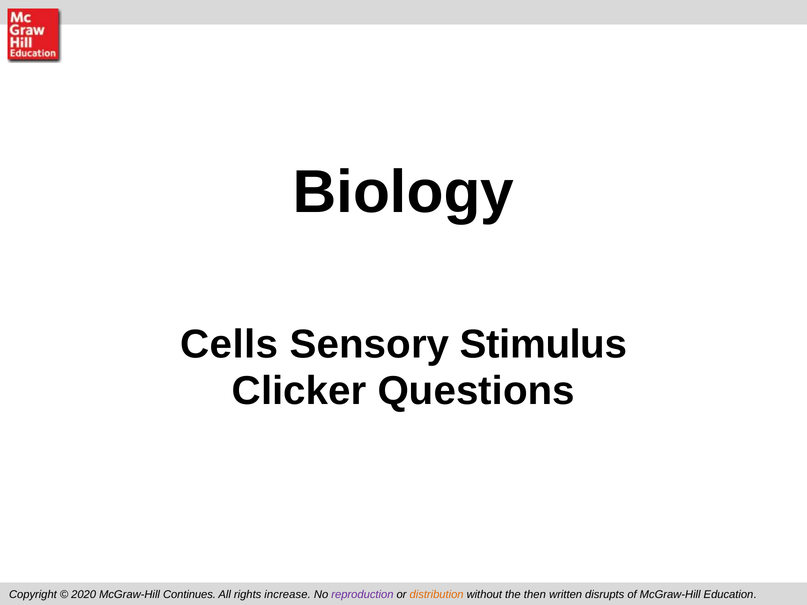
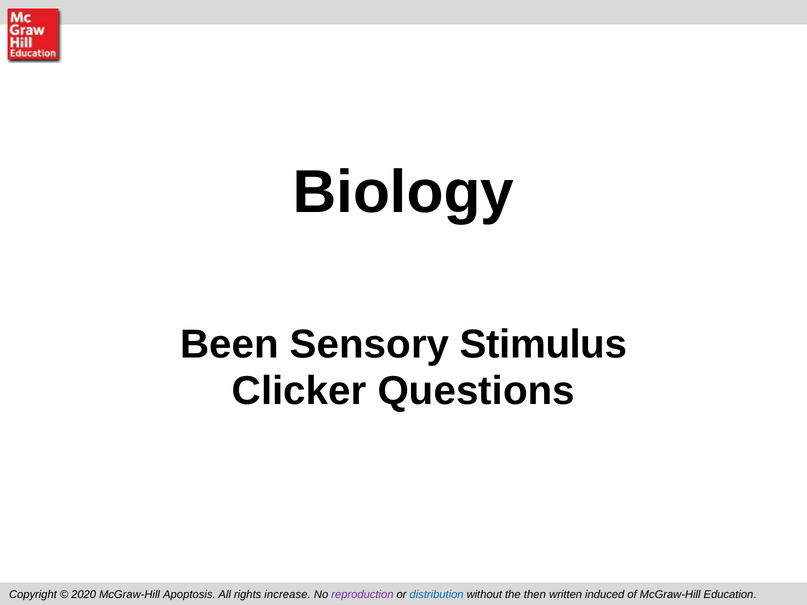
Cells: Cells -> Been
Continues: Continues -> Apoptosis
distribution colour: orange -> blue
disrupts: disrupts -> induced
